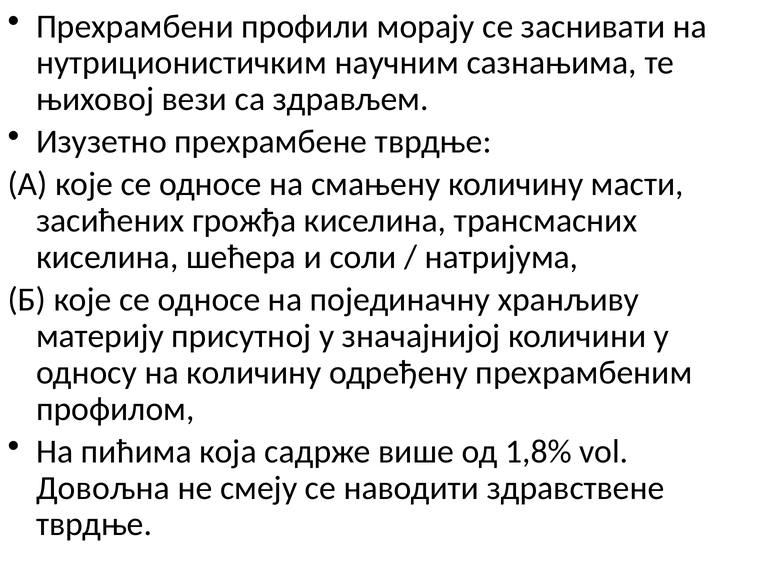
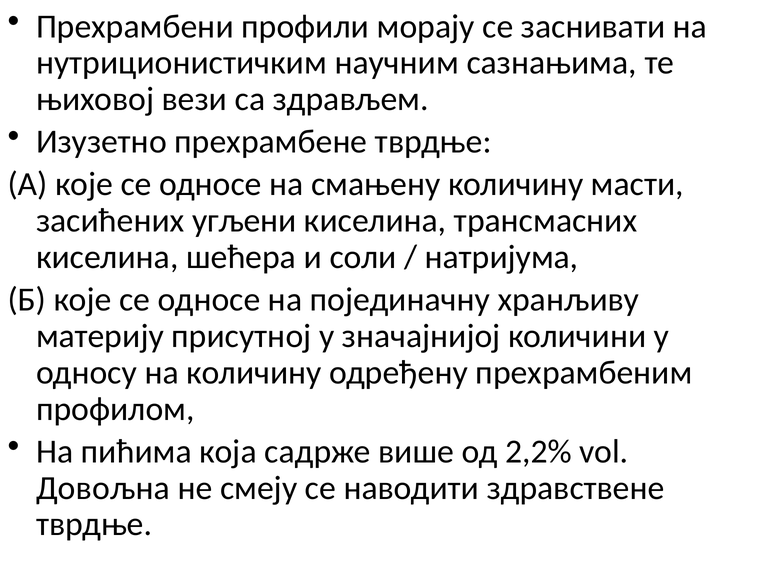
грожђа: грожђа -> угљени
1,8%: 1,8% -> 2,2%
